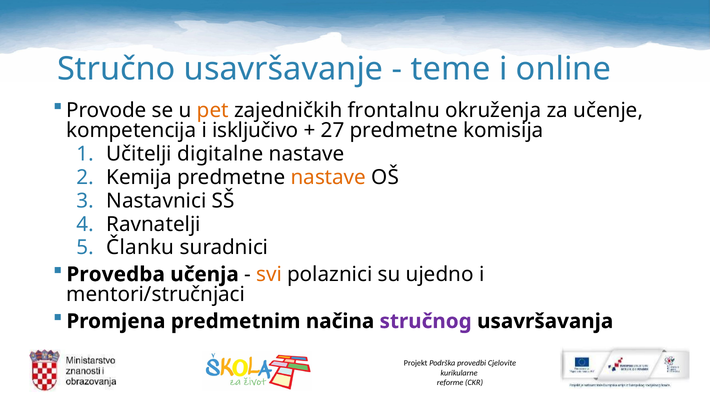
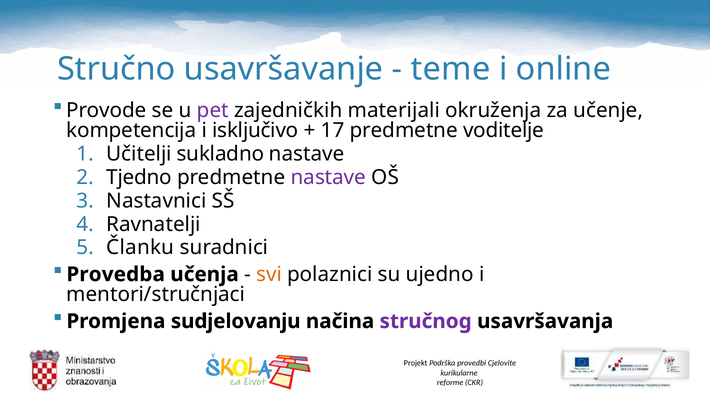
pet colour: orange -> purple
frontalnu: frontalnu -> materijali
27: 27 -> 17
komisija: komisija -> voditelje
digitalne: digitalne -> sukladno
Kemija: Kemija -> Tjedno
nastave at (328, 177) colour: orange -> purple
predmetnim: predmetnim -> sudjelovanju
